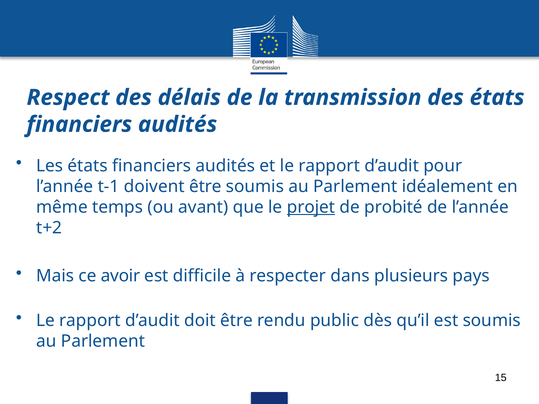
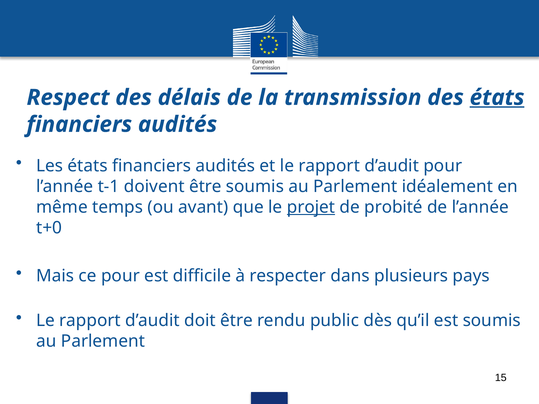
états at (497, 98) underline: none -> present
t+2: t+2 -> t+0
ce avoir: avoir -> pour
